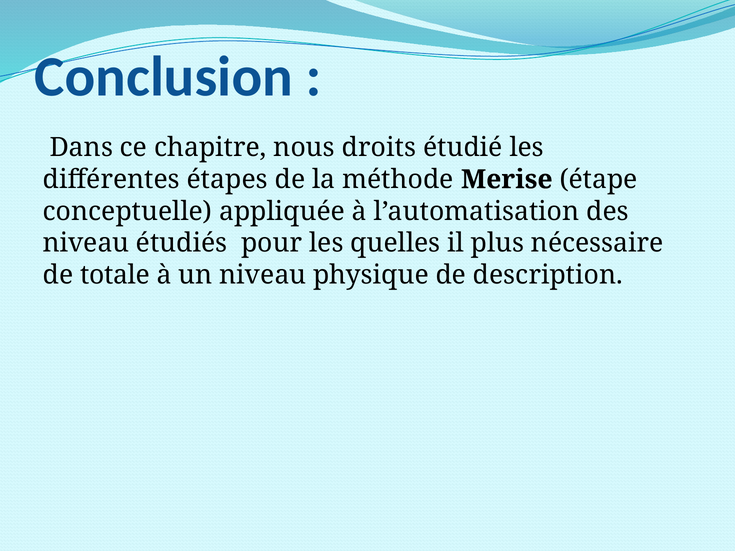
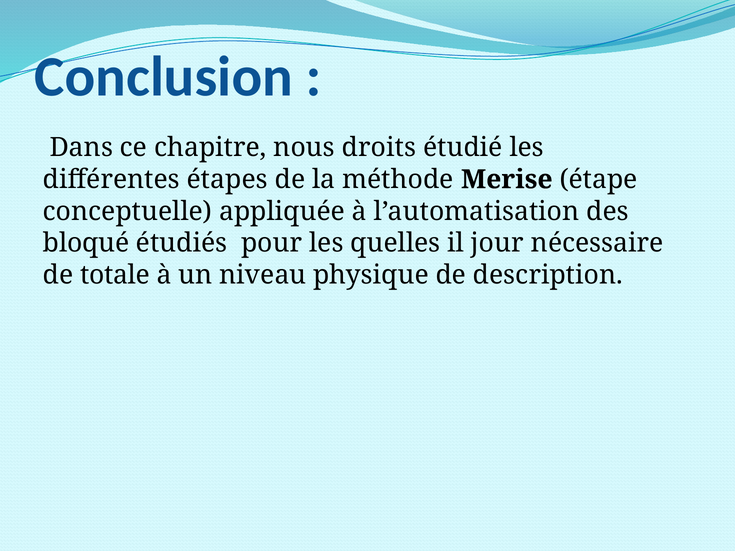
niveau at (86, 243): niveau -> bloqué
plus: plus -> jour
